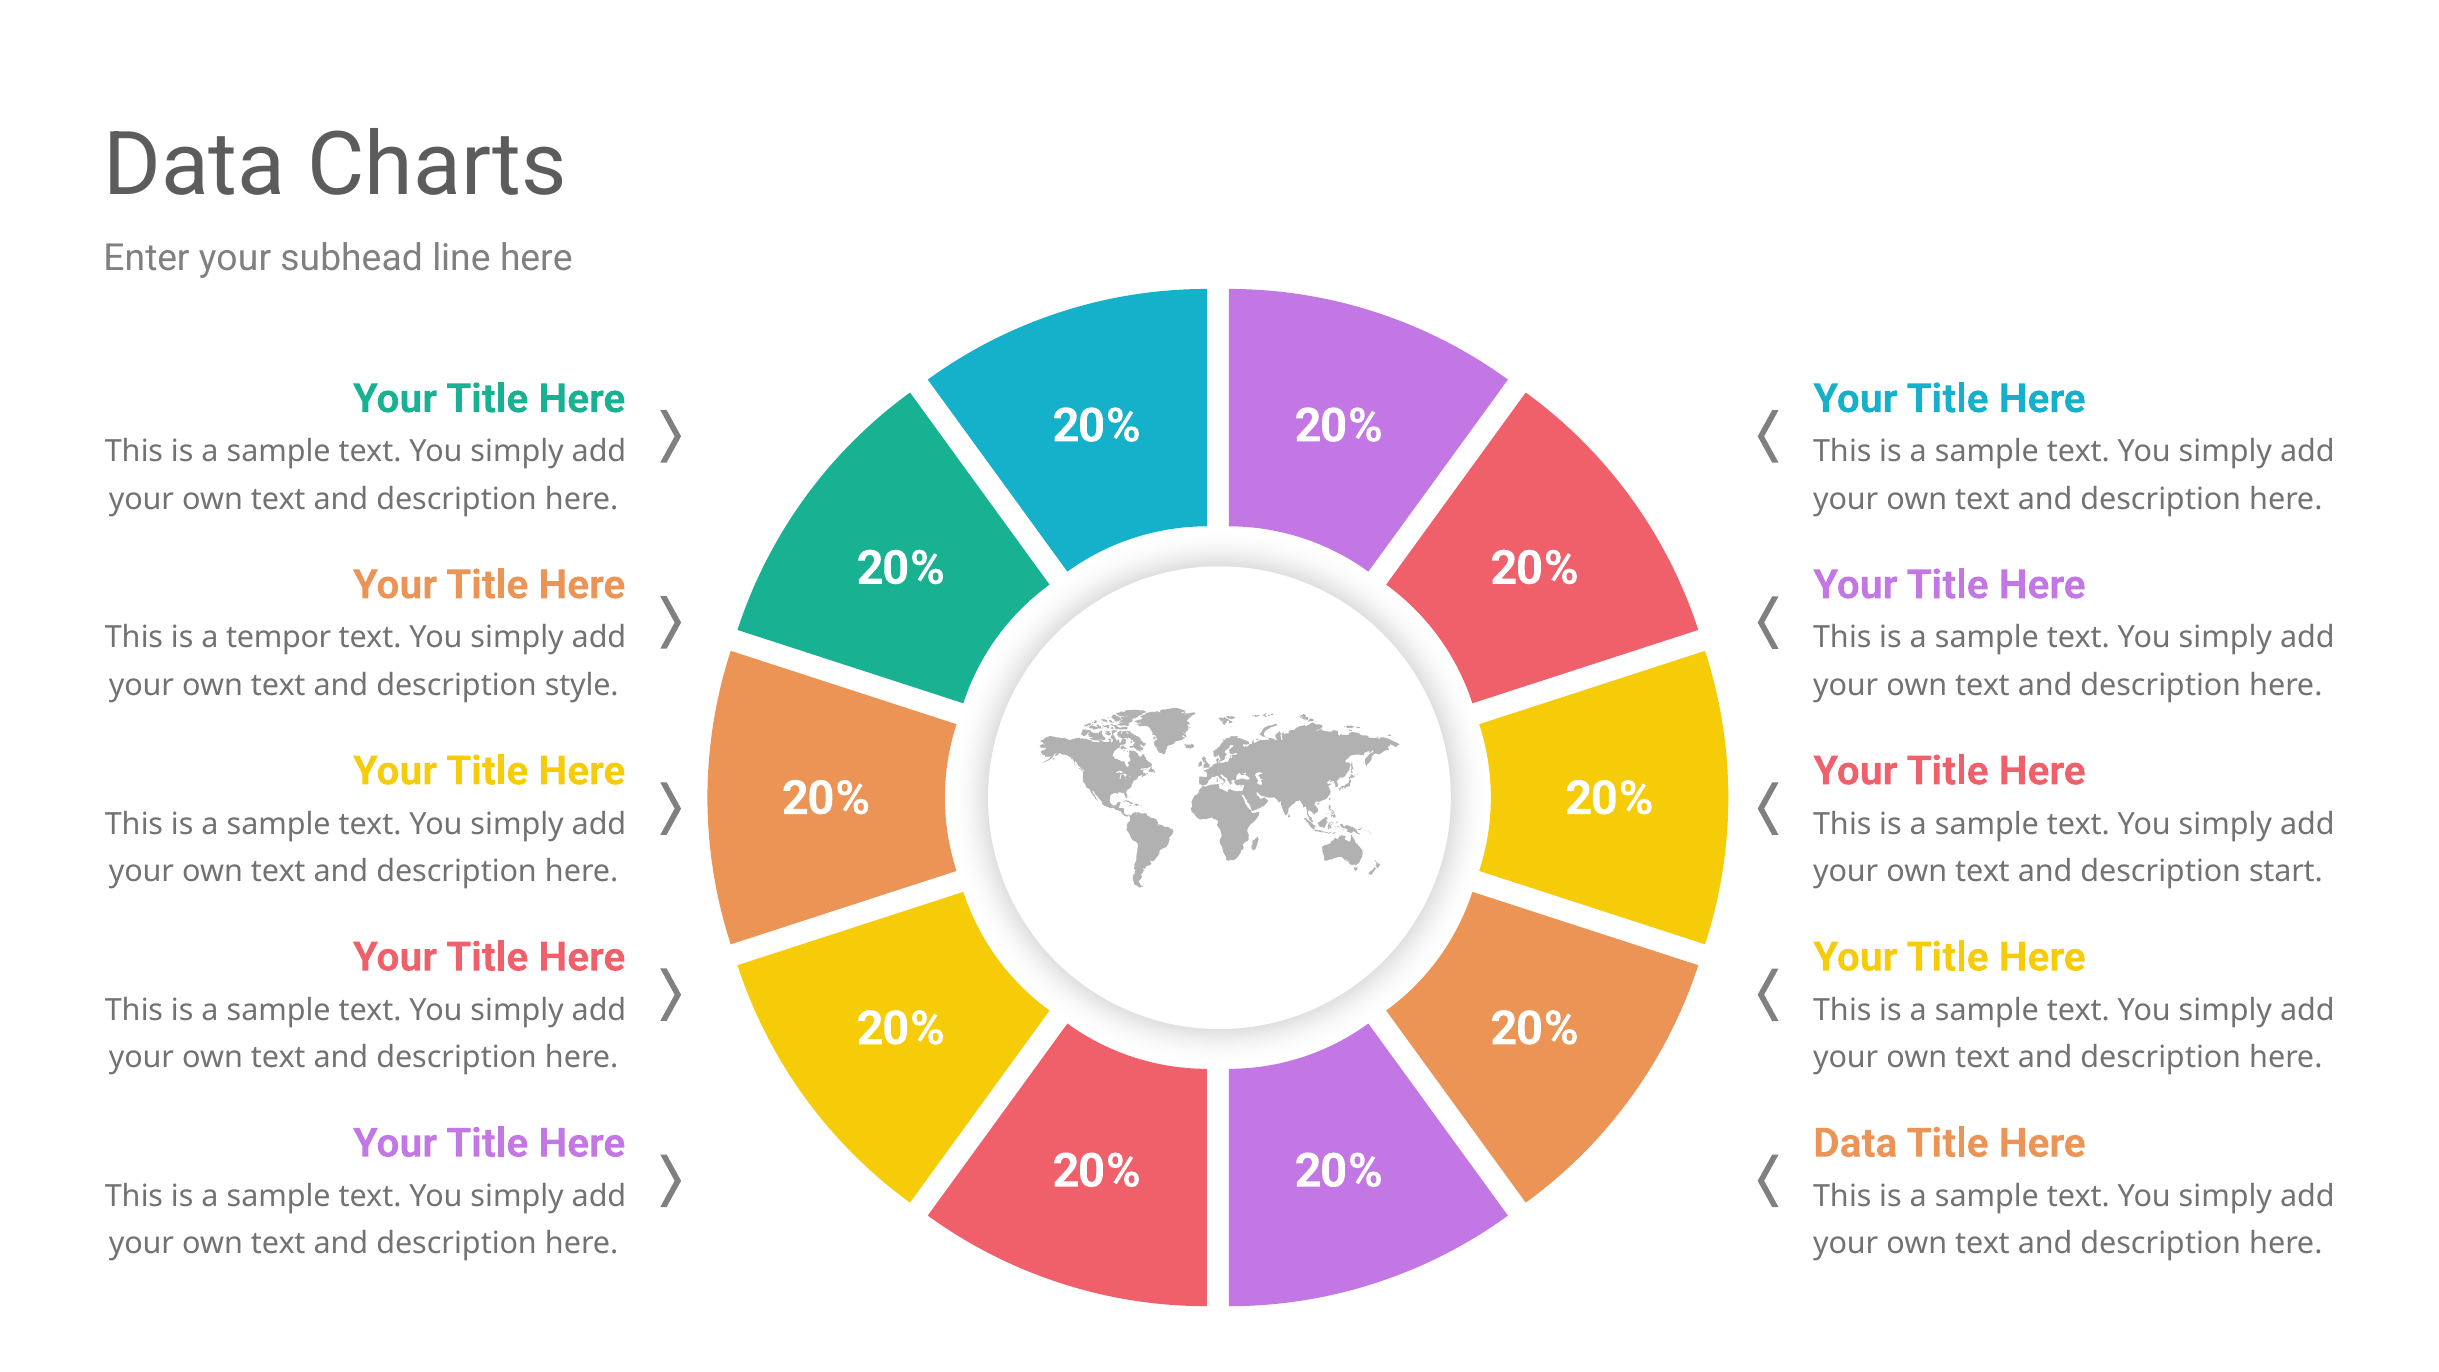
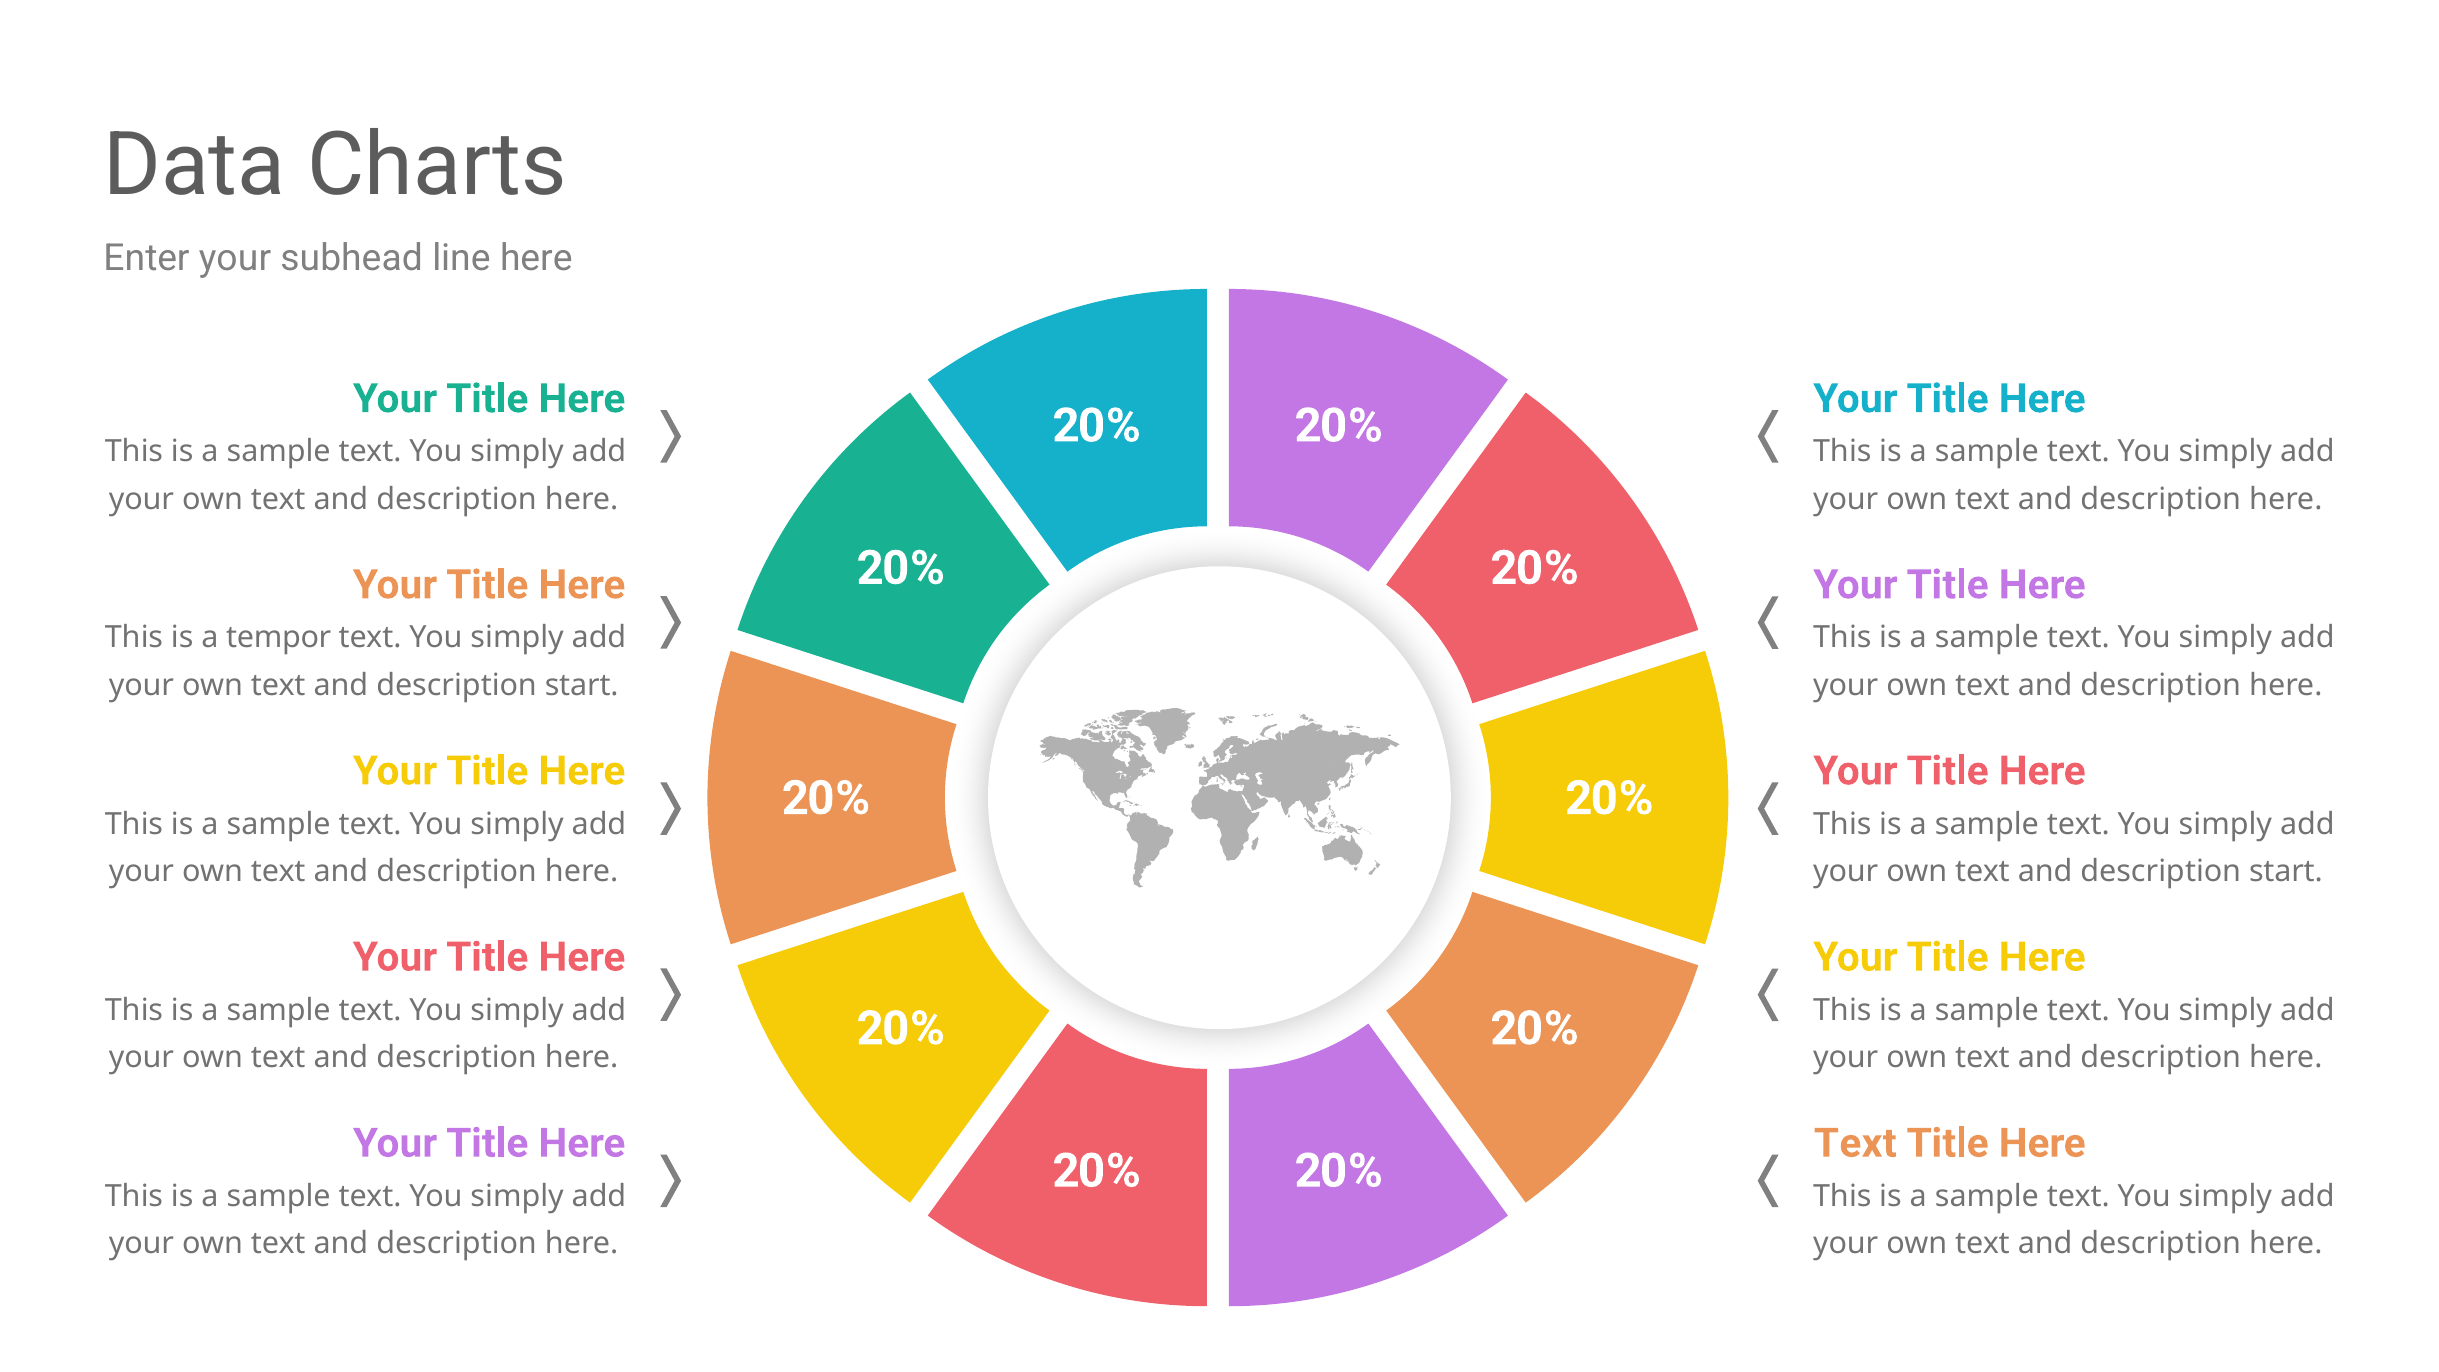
style at (582, 686): style -> start
Data at (1855, 1143): Data -> Text
